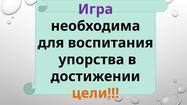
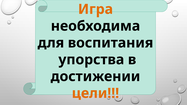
Игра colour: purple -> orange
